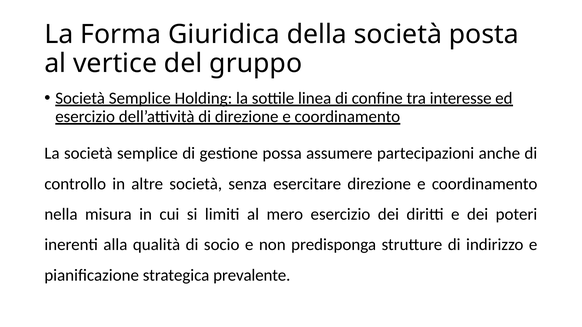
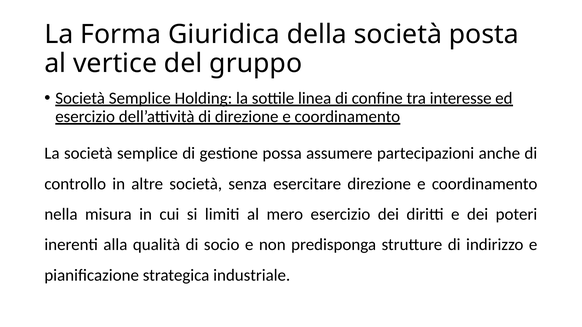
prevalente: prevalente -> industriale
